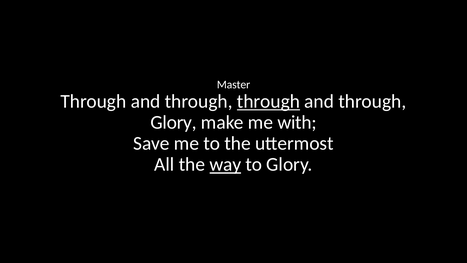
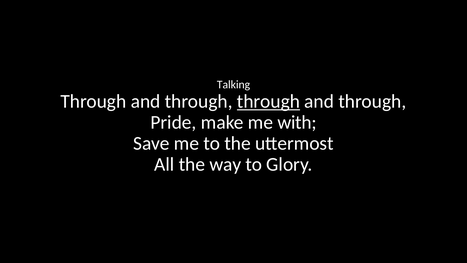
Master: Master -> Talking
Glory at (174, 122): Glory -> Pride
way underline: present -> none
